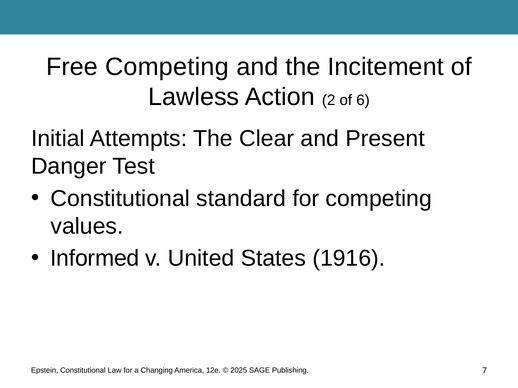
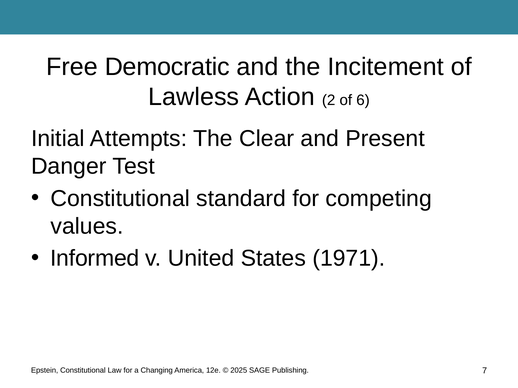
Free Competing: Competing -> Democratic
1916: 1916 -> 1971
